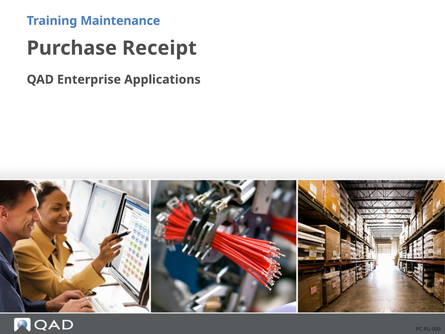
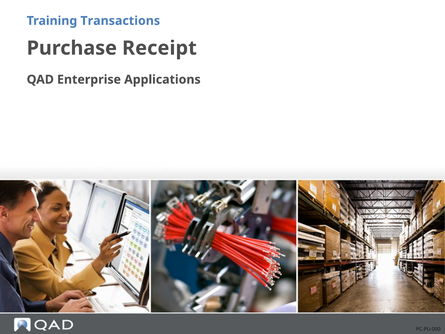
Maintenance: Maintenance -> Transactions
